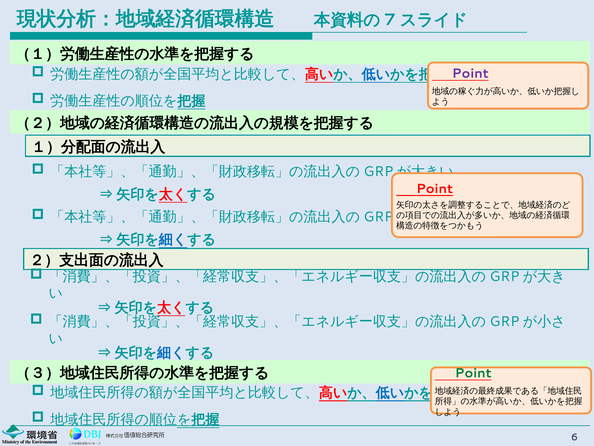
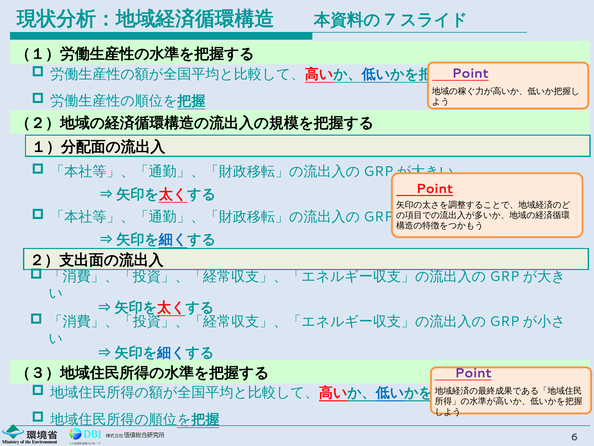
Point at (473, 373) colour: green -> purple
